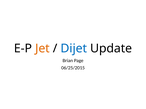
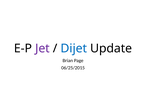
Jet colour: orange -> purple
